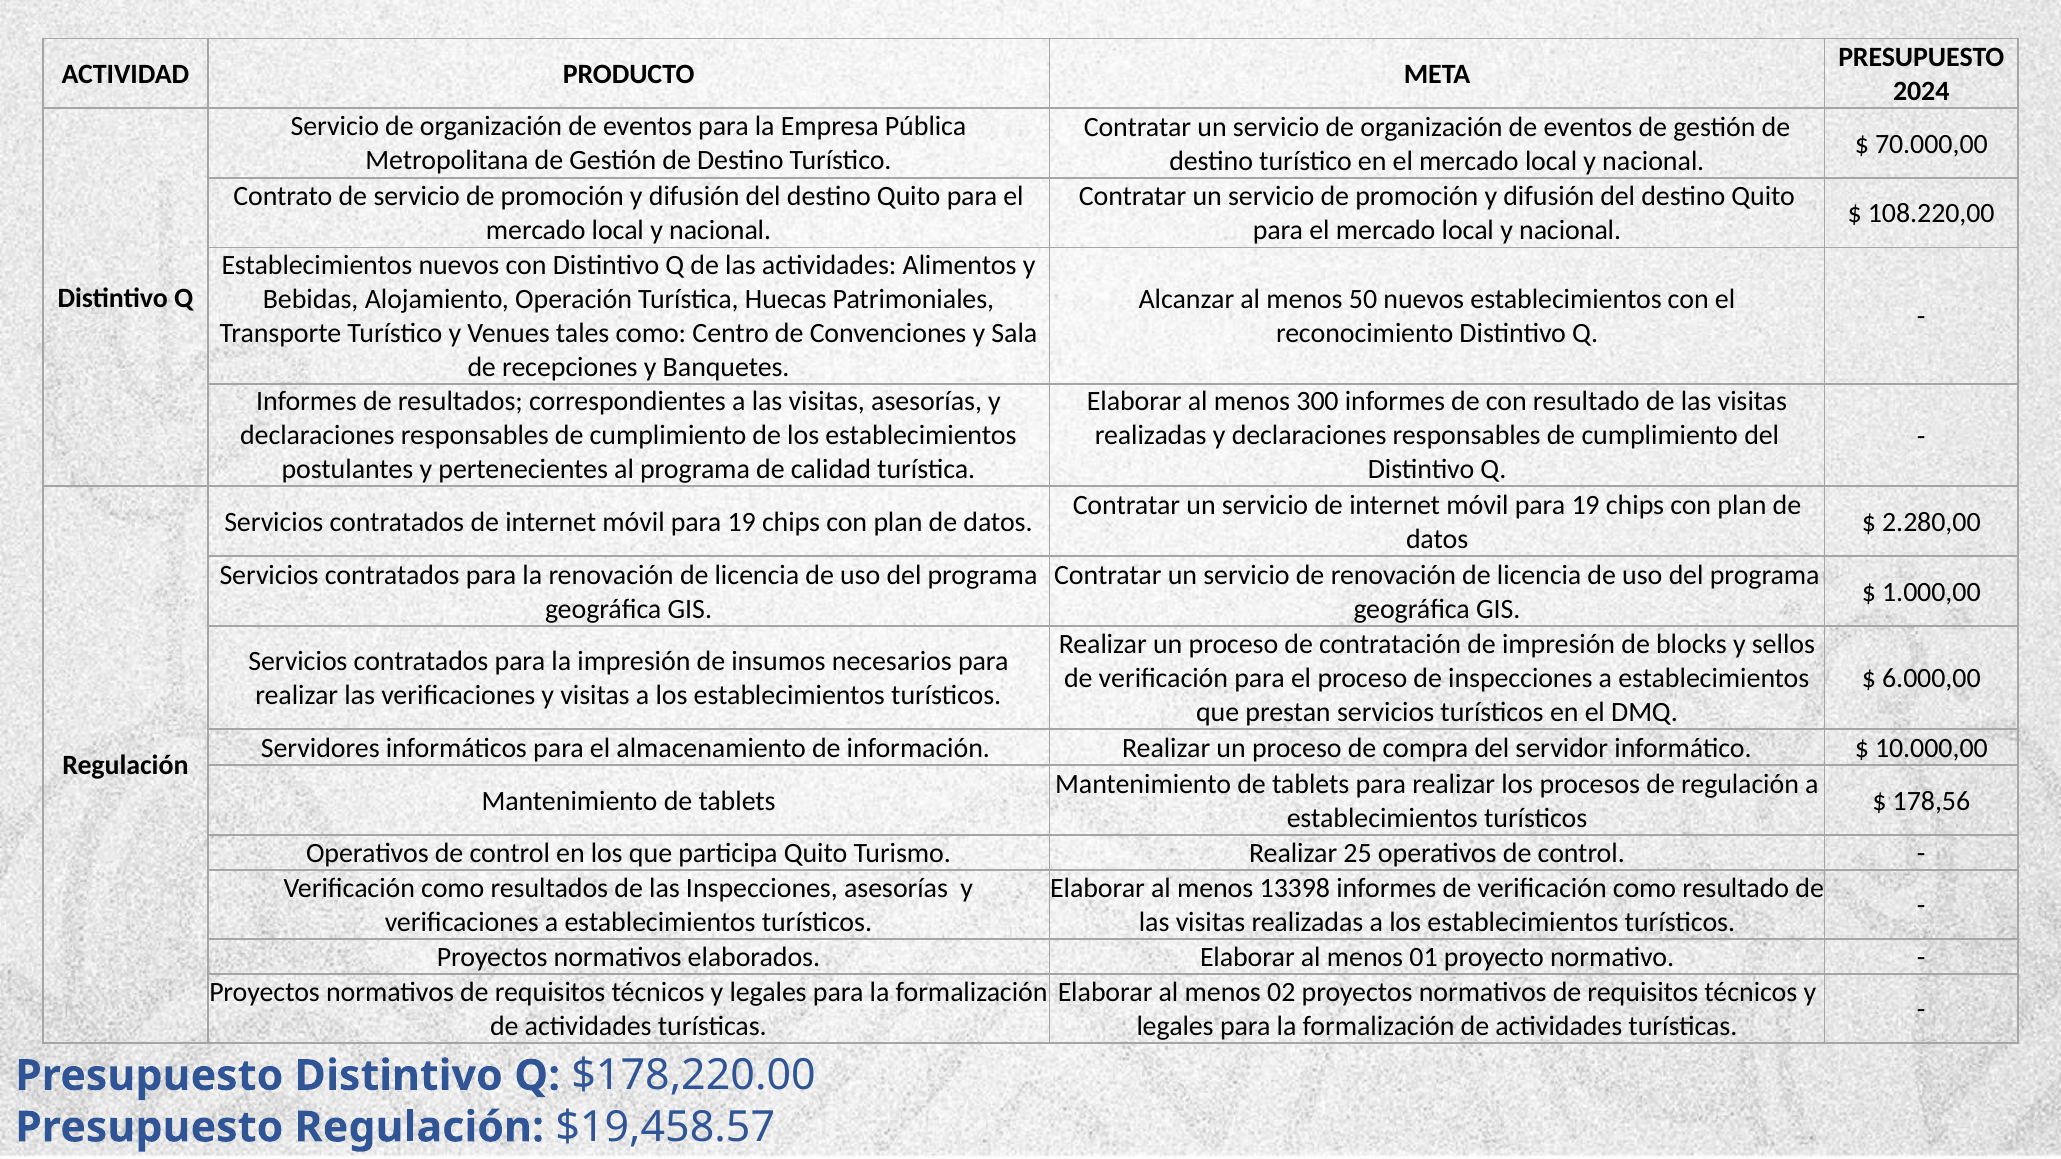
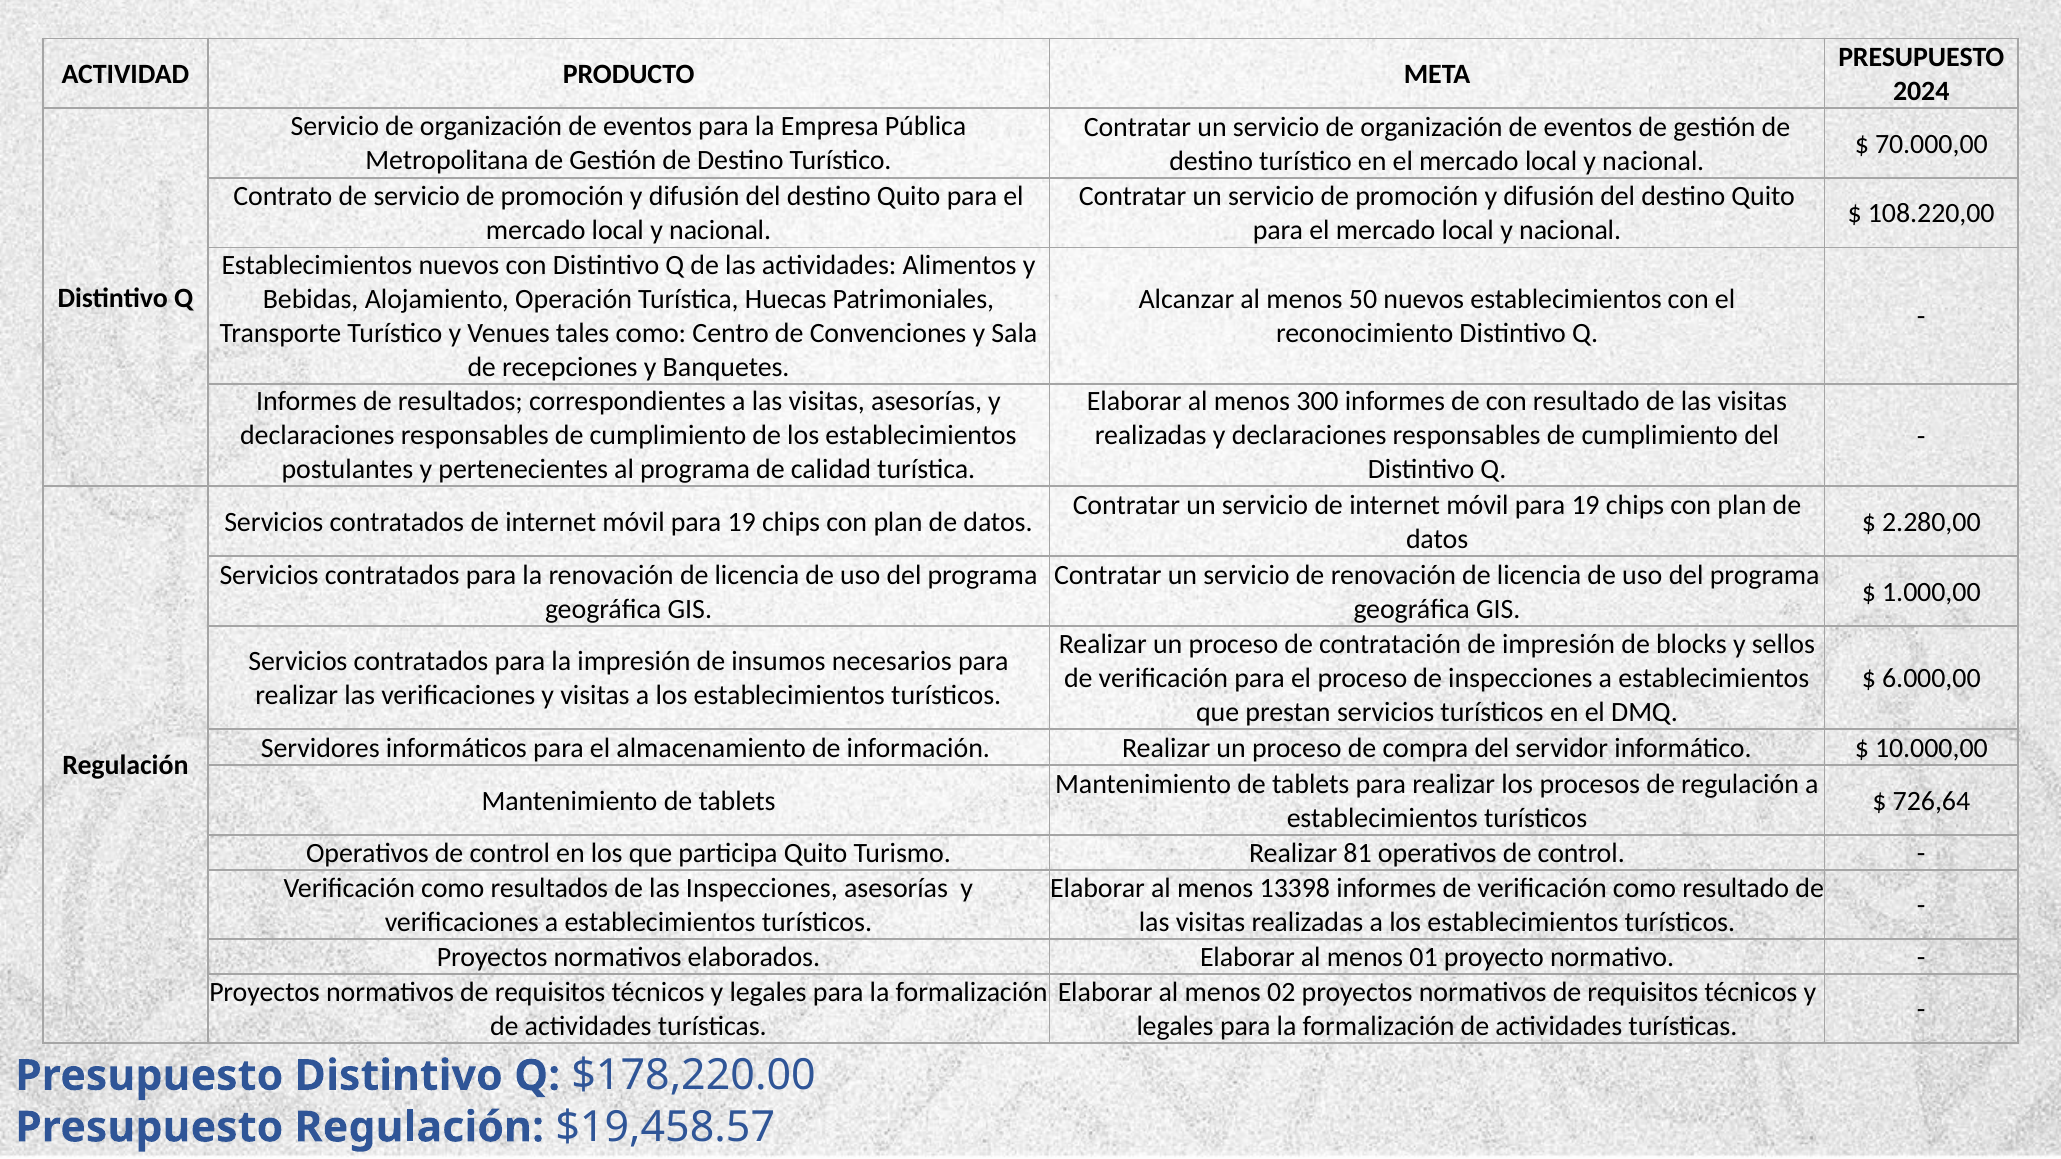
178,56: 178,56 -> 726,64
25: 25 -> 81
